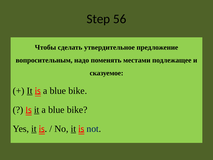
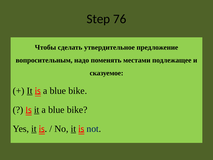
56: 56 -> 76
